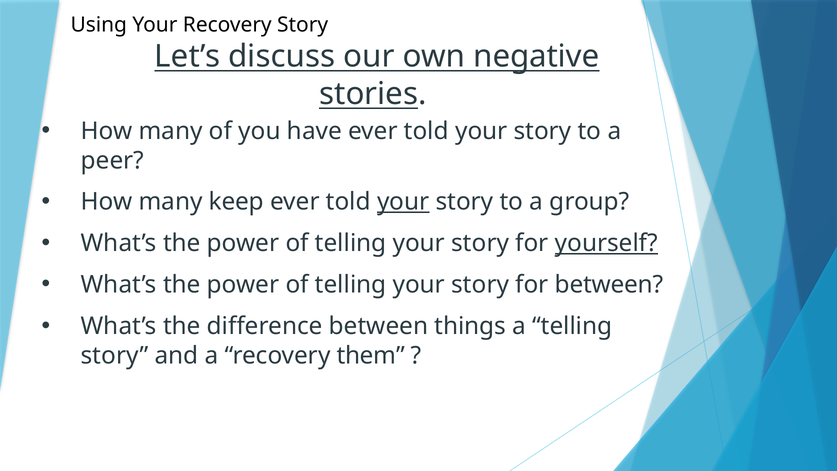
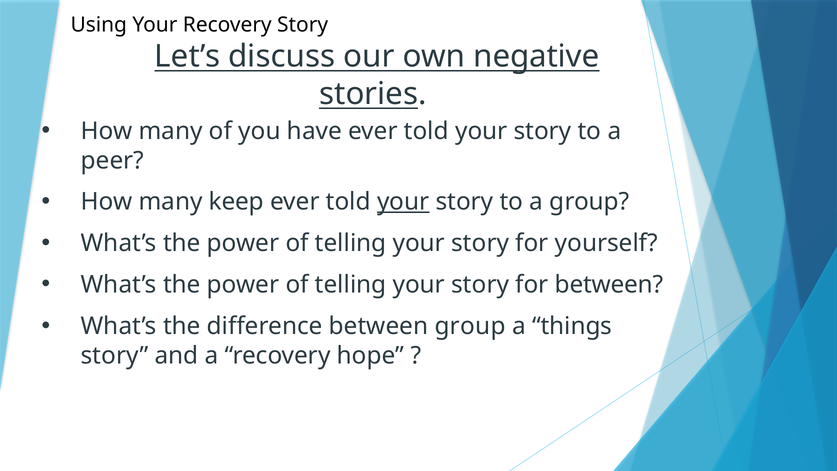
yourself underline: present -> none
between things: things -> group
a telling: telling -> things
them: them -> hope
